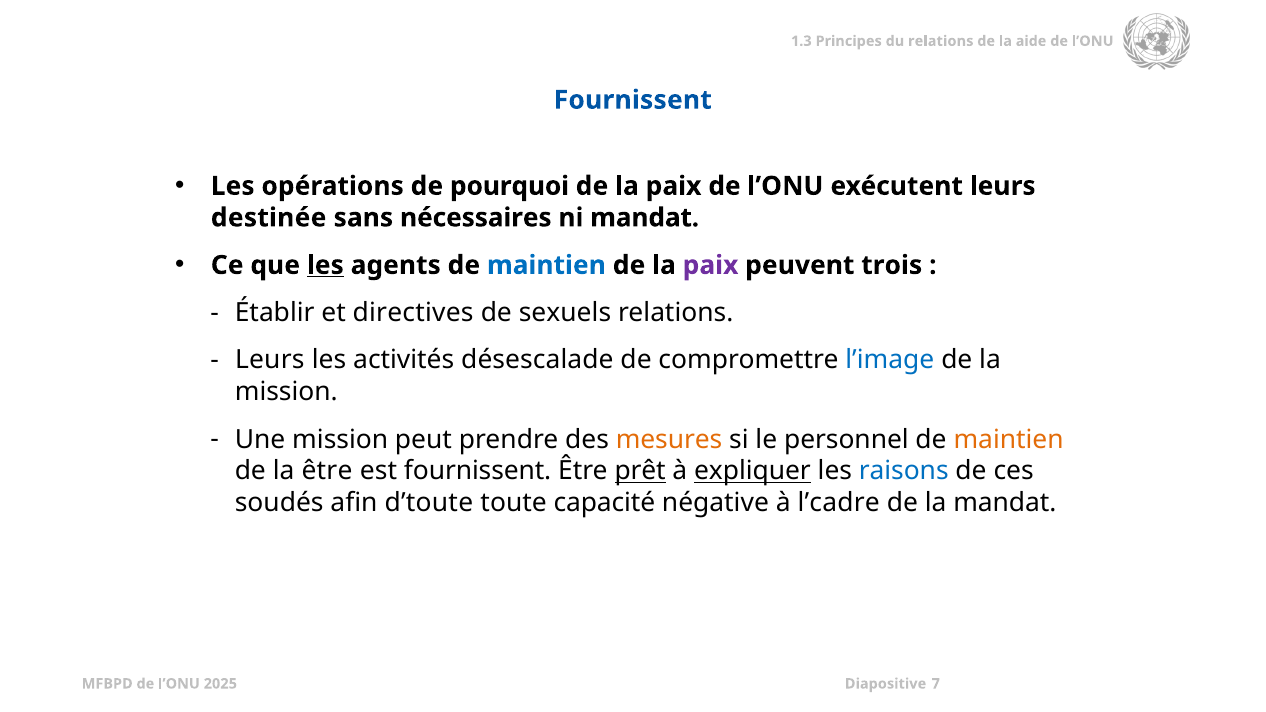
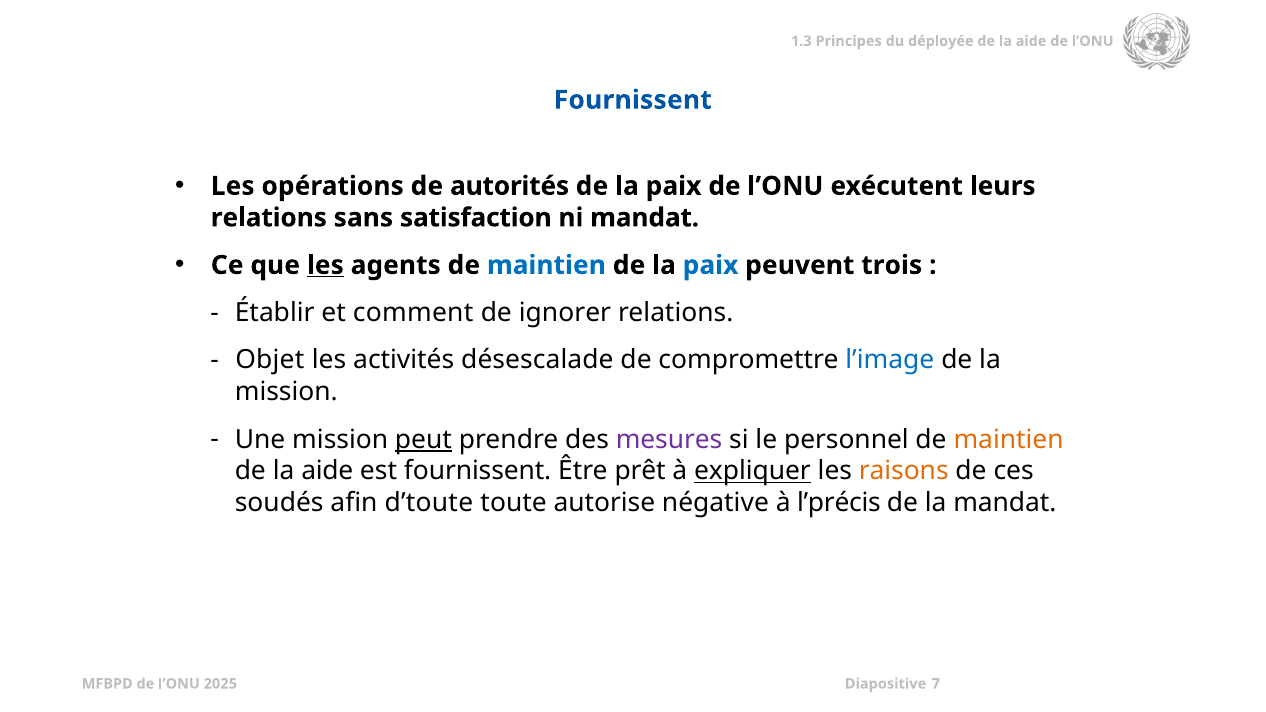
relations at (941, 41): relations -> déployée
pourquoi: pourquoi -> autorités
destinée at (269, 218): destinée -> relations
nécessaires: nécessaires -> satisfaction
paix at (711, 265) colour: purple -> blue
directives: directives -> comment
sexuels: sexuels -> ignorer
Leurs at (270, 360): Leurs -> Objet
peut underline: none -> present
mesures colour: orange -> purple
être at (327, 471): être -> aide
prêt underline: present -> none
raisons colour: blue -> orange
capacité: capacité -> autorise
l’cadre: l’cadre -> l’précis
